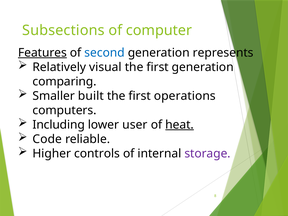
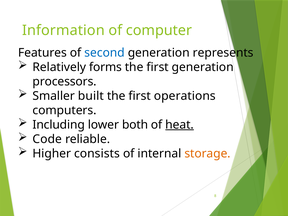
Subsections: Subsections -> Information
Features underline: present -> none
visual: visual -> forms
comparing: comparing -> processors
user: user -> both
controls: controls -> consists
storage colour: purple -> orange
